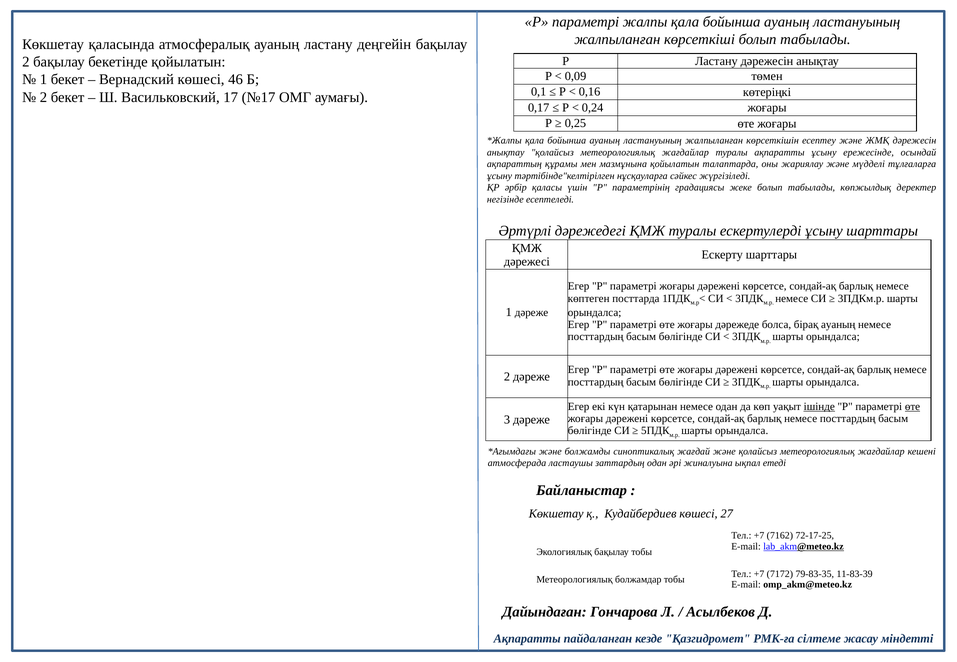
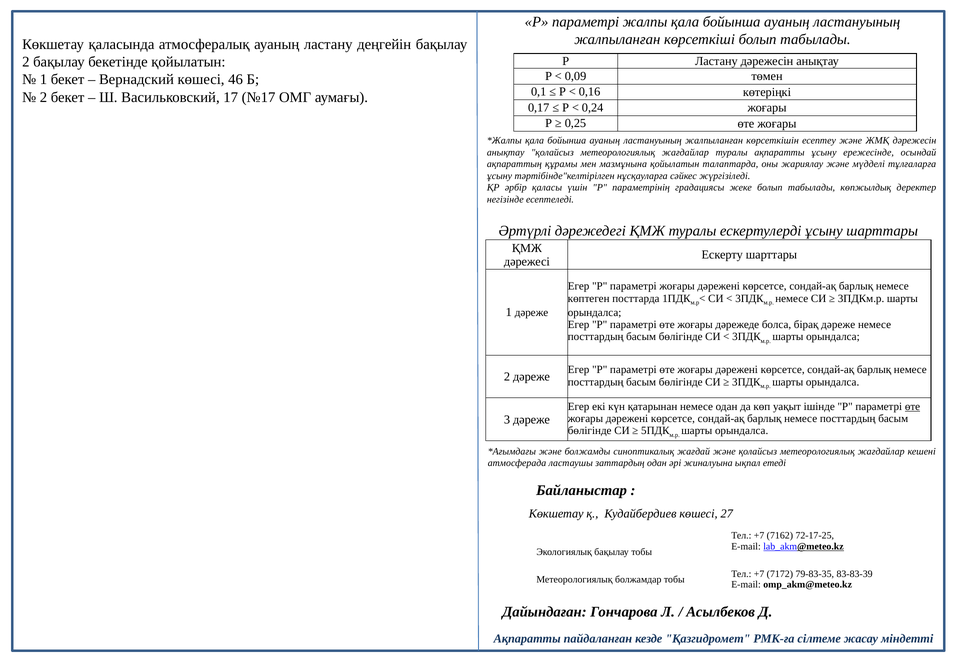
бірақ ауаның: ауаның -> дәреже
ішінде underline: present -> none
11-83-39: 11-83-39 -> 83-83-39
